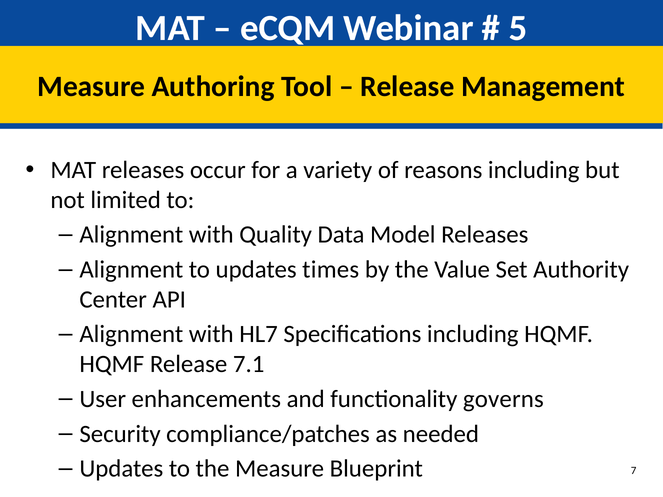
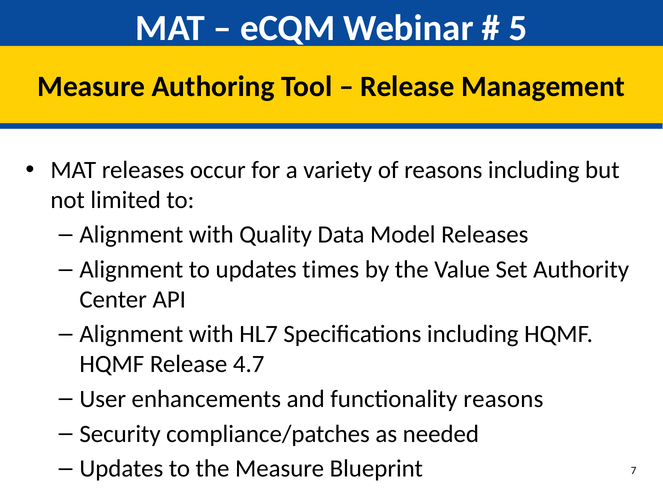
7.1: 7.1 -> 4.7
functionality governs: governs -> reasons
